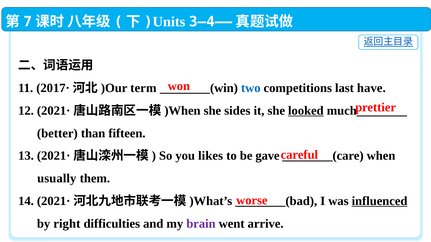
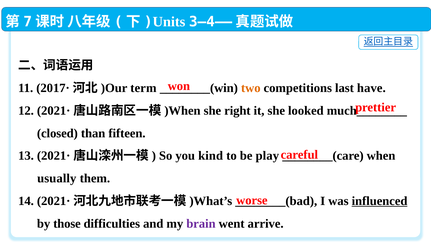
two colour: blue -> orange
sides: sides -> right
looked underline: present -> none
better: better -> closed
likes: likes -> kind
gave: gave -> play
right: right -> those
